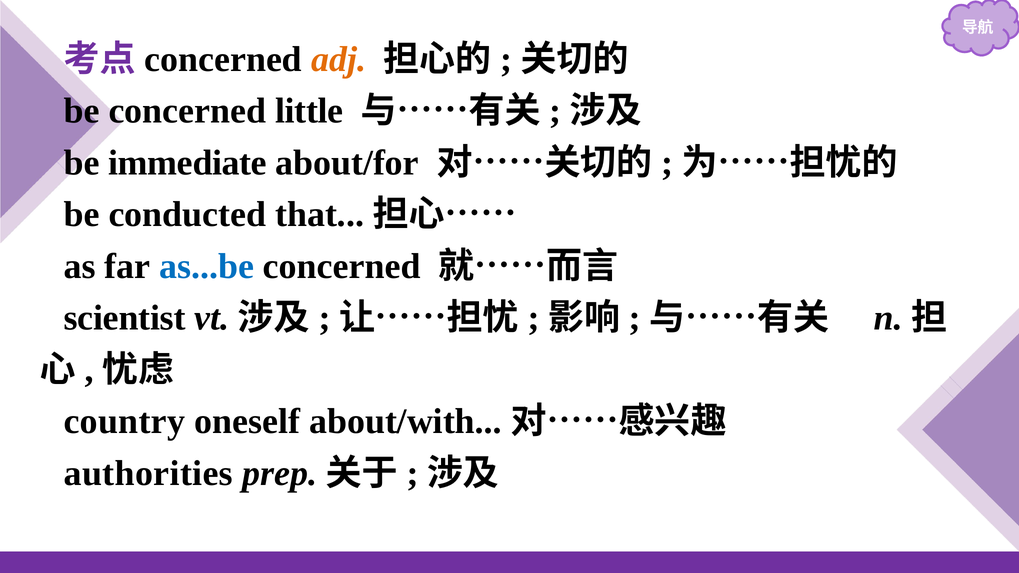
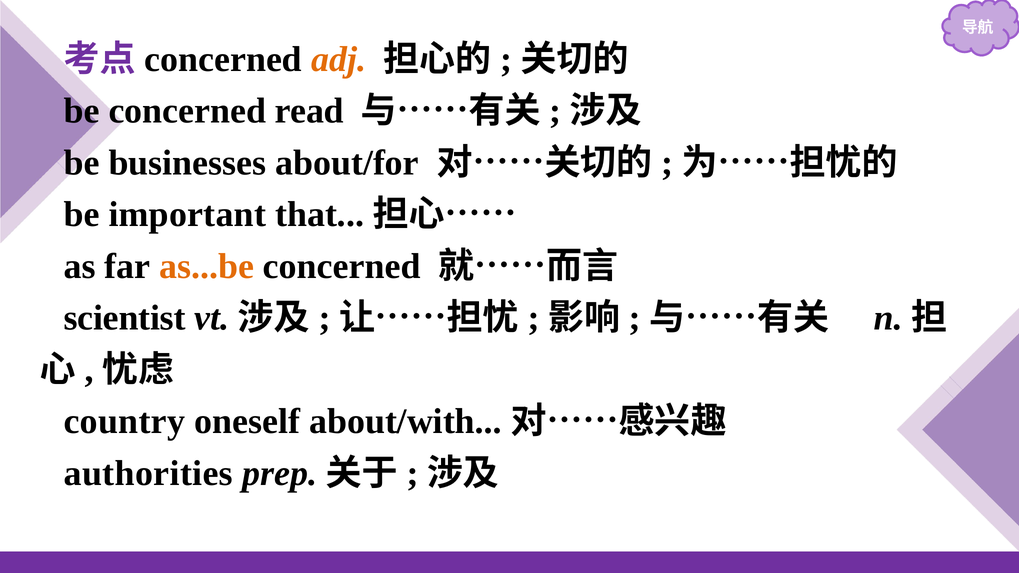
little: little -> read
immediate: immediate -> businesses
conducted: conducted -> important
as...be colour: blue -> orange
